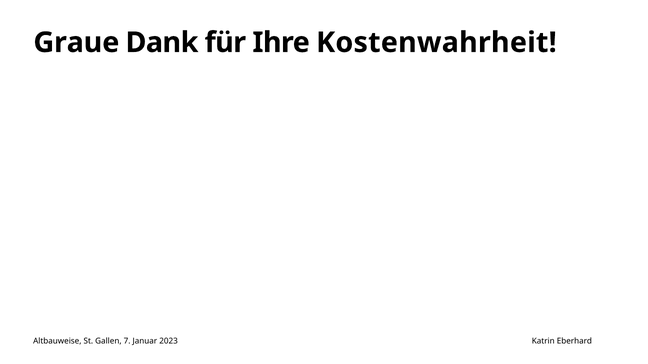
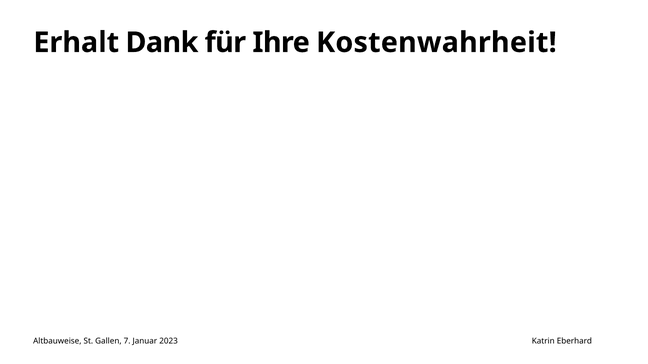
Graue: Graue -> Erhalt
